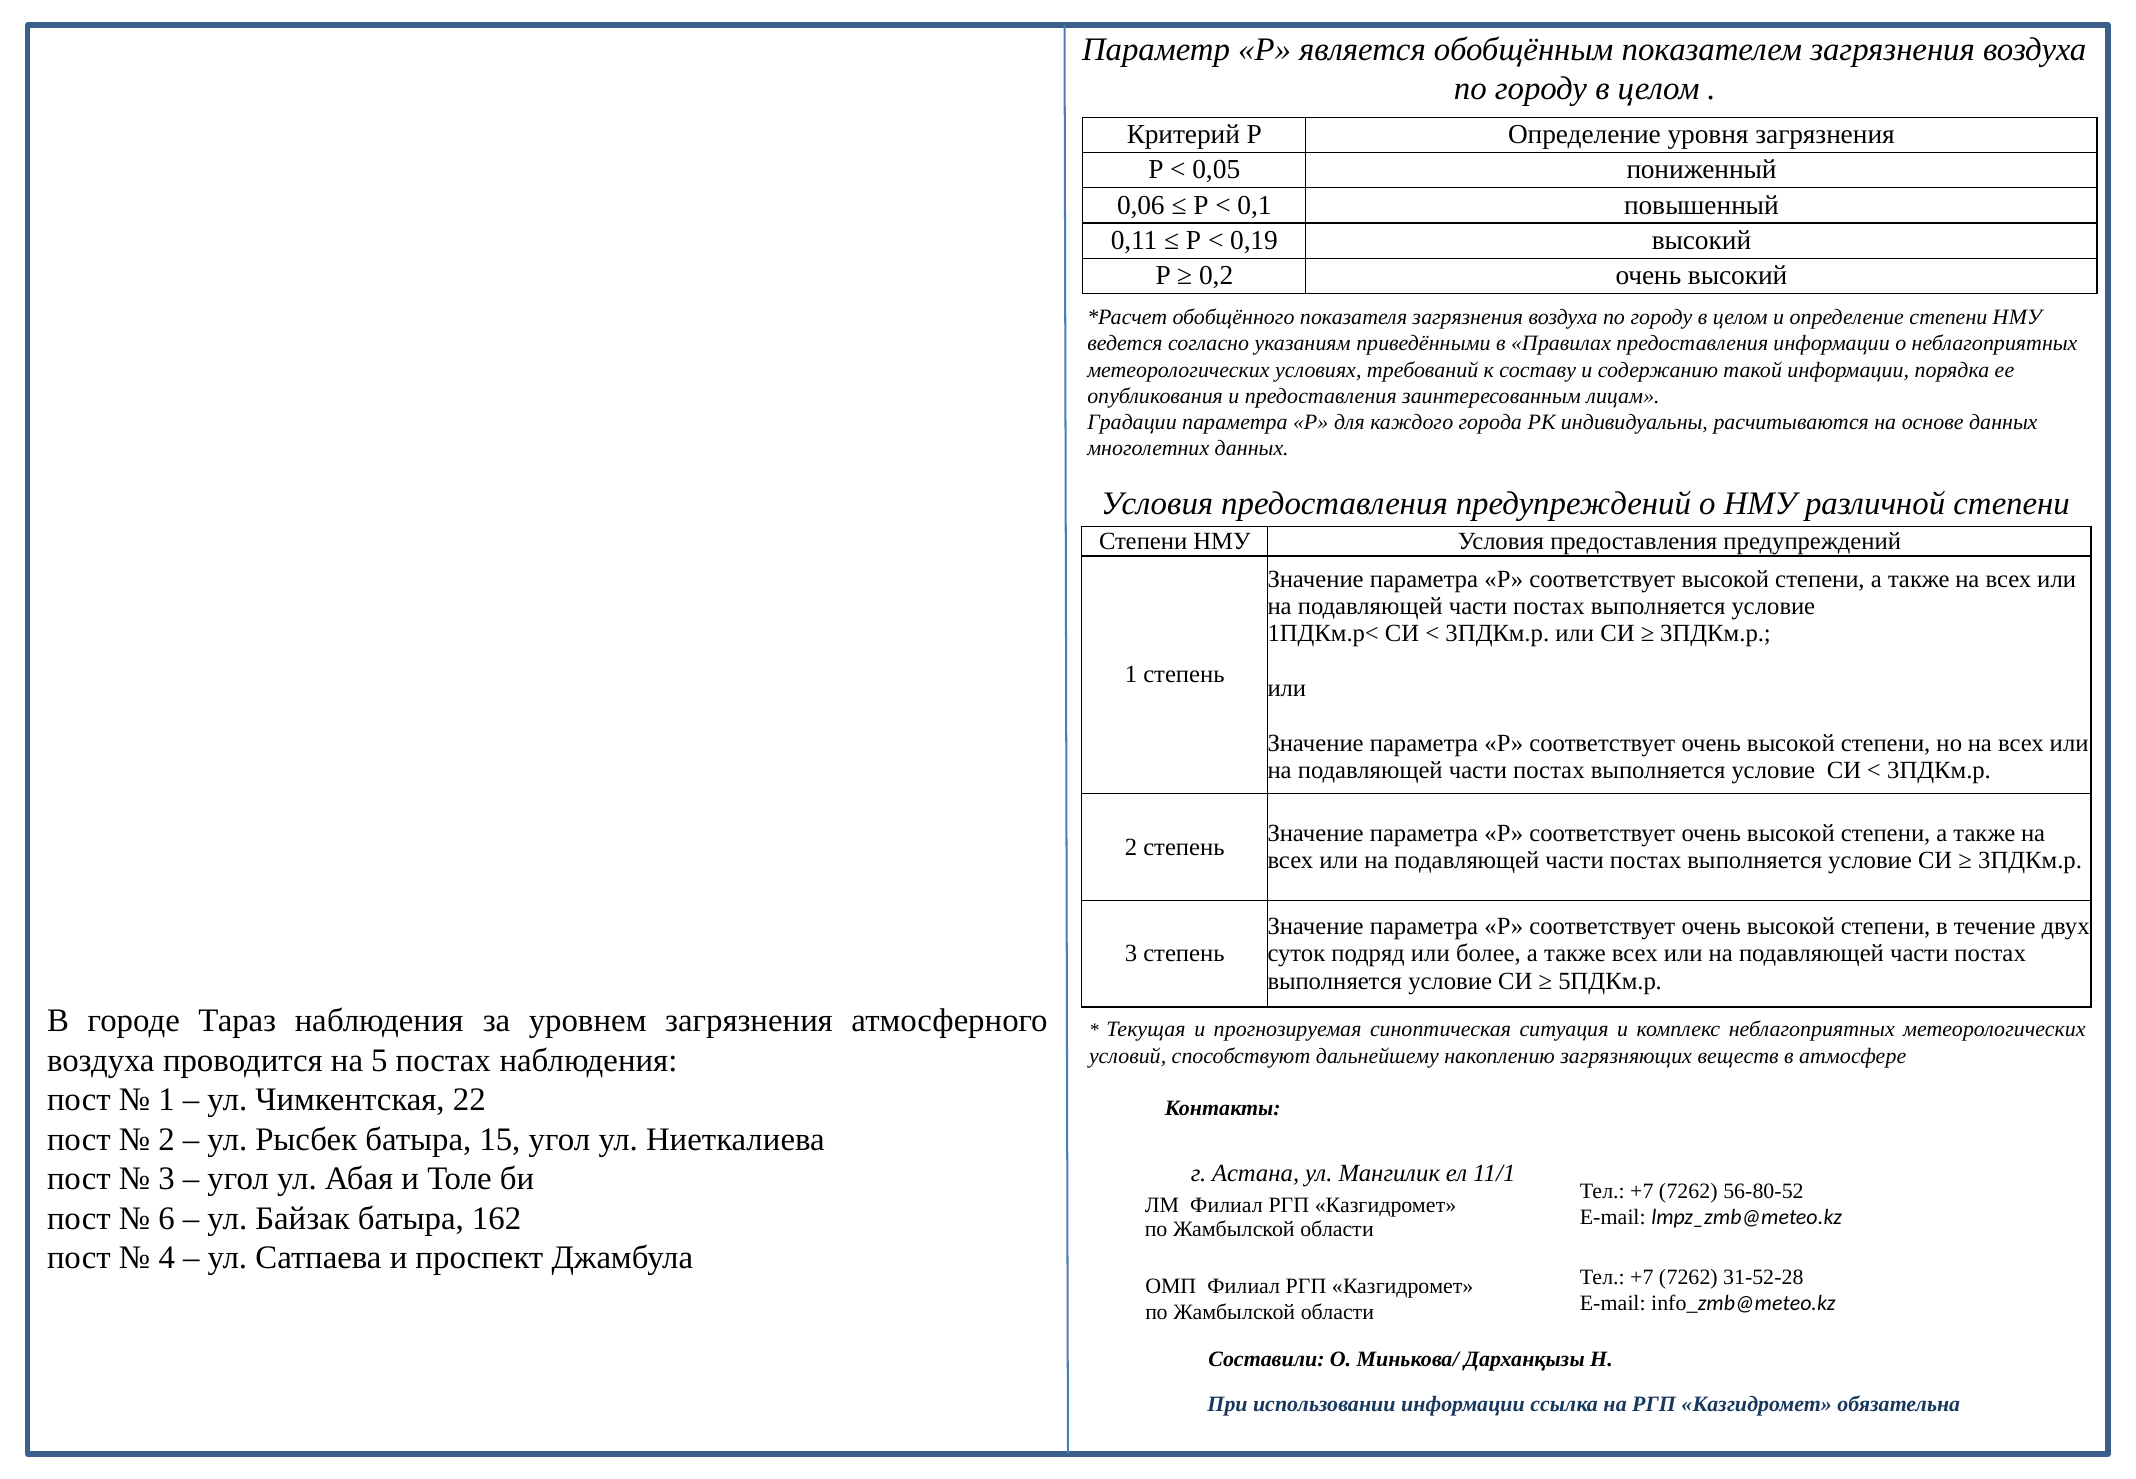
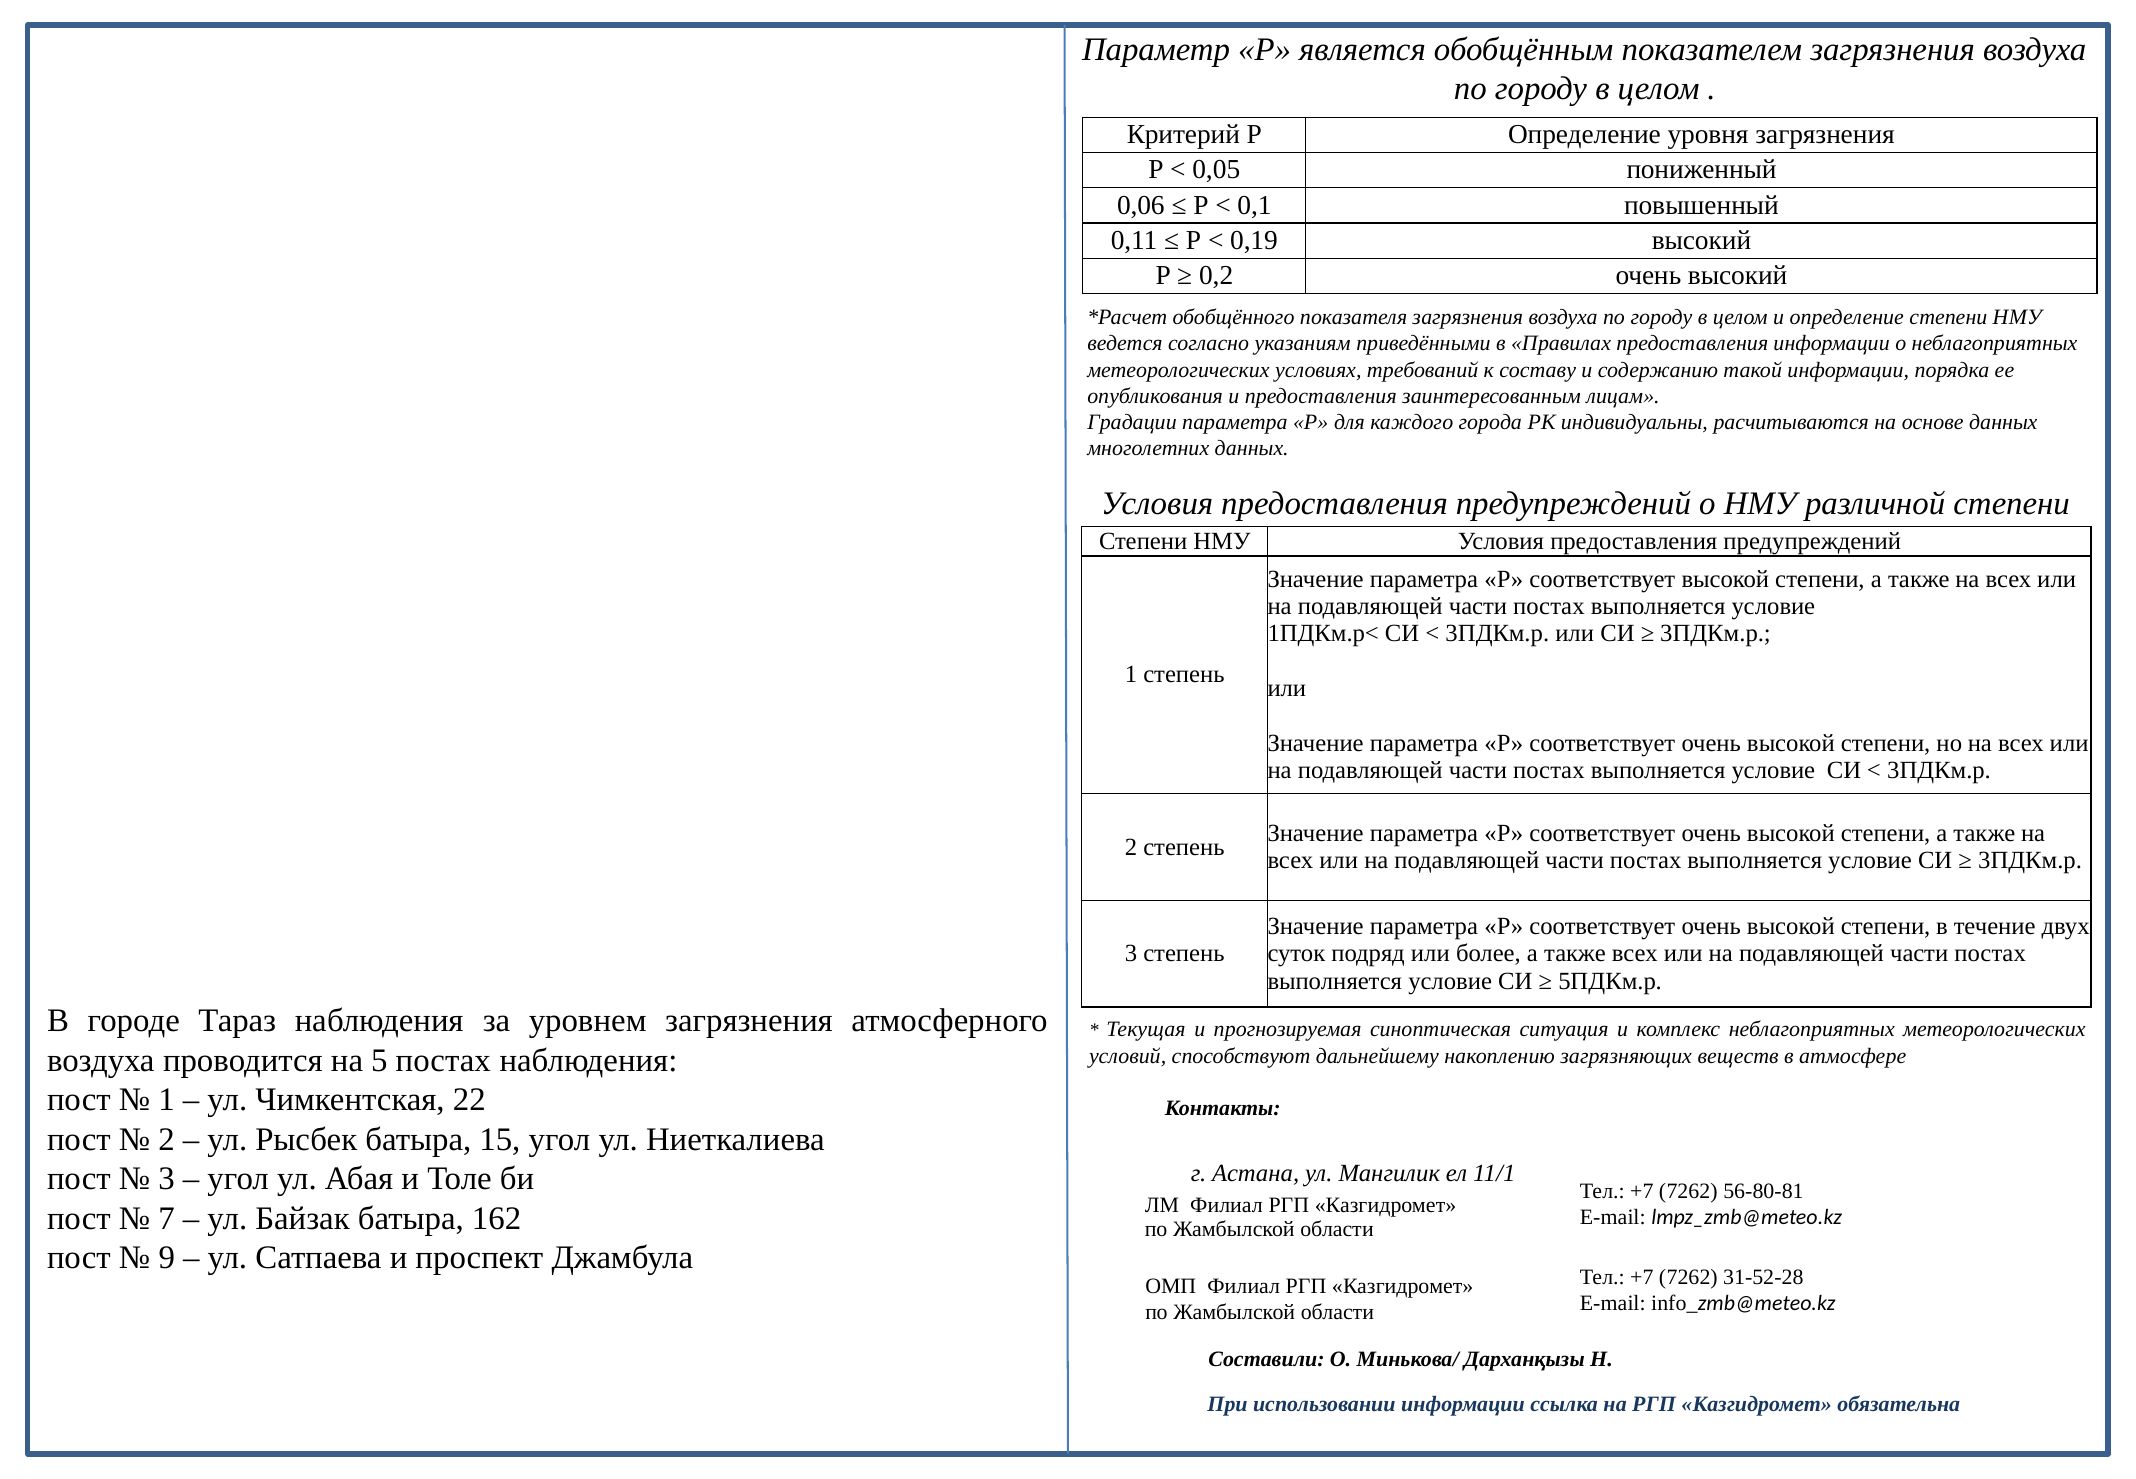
56-80-52: 56-80-52 -> 56-80-81
6: 6 -> 7
4: 4 -> 9
